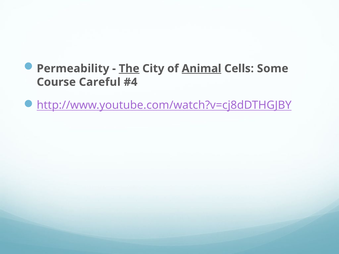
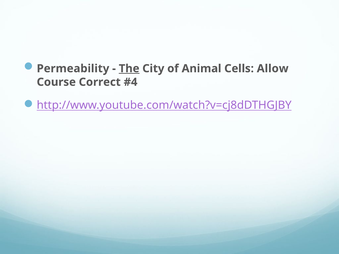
Animal underline: present -> none
Some: Some -> Allow
Careful: Careful -> Correct
